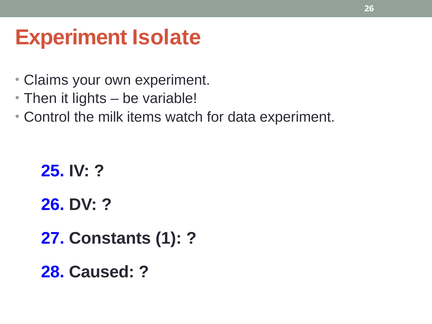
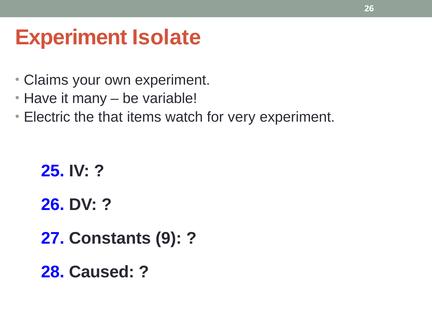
Then: Then -> Have
lights: lights -> many
Control: Control -> Electric
milk: milk -> that
data: data -> very
1: 1 -> 9
